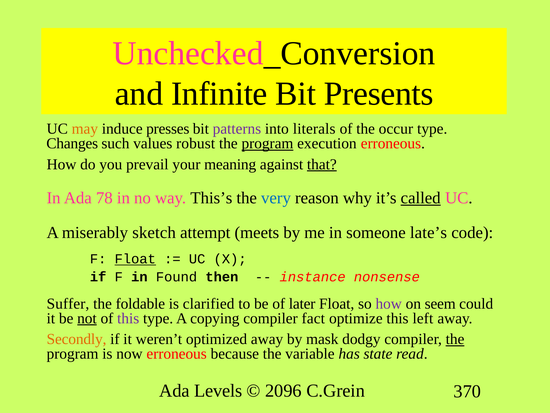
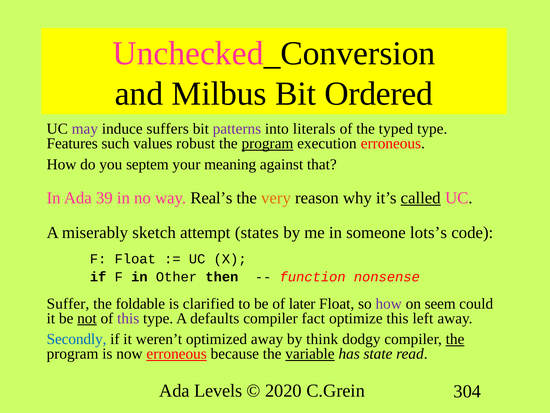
Infinite: Infinite -> Milbus
Presents: Presents -> Ordered
may colour: orange -> purple
presses: presses -> suffers
occur: occur -> typed
Changes: Changes -> Features
prevail: prevail -> septem
that underline: present -> none
78: 78 -> 39
This’s: This’s -> Real’s
very colour: blue -> orange
meets: meets -> states
late’s: late’s -> lots’s
Float at (135, 259) underline: present -> none
Found: Found -> Other
instance: instance -> function
copying: copying -> defaults
Secondly colour: orange -> blue
mask: mask -> think
erroneous at (177, 353) underline: none -> present
variable underline: none -> present
2096: 2096 -> 2020
370: 370 -> 304
